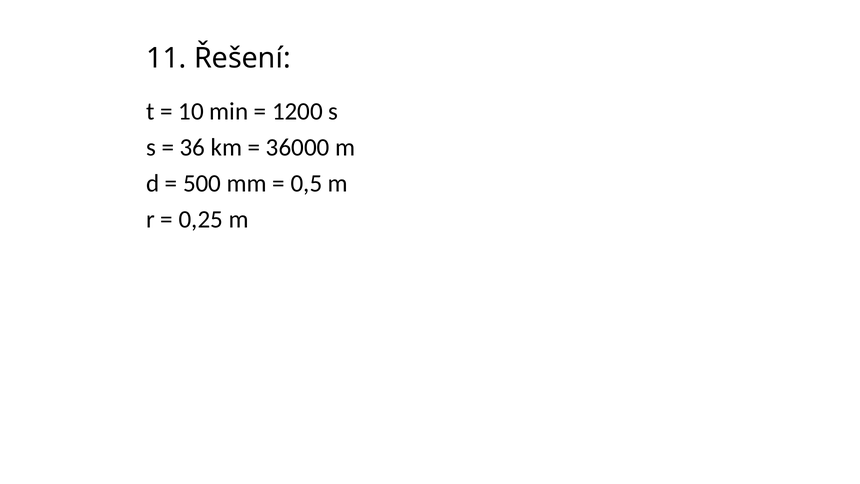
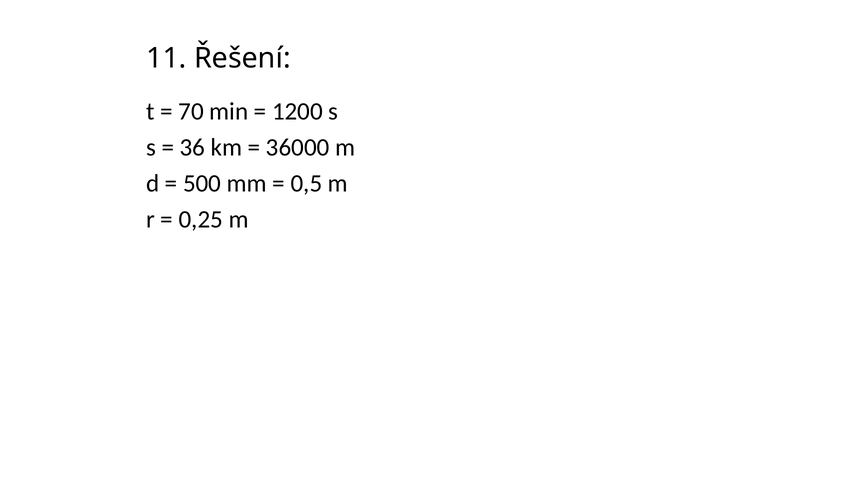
10: 10 -> 70
